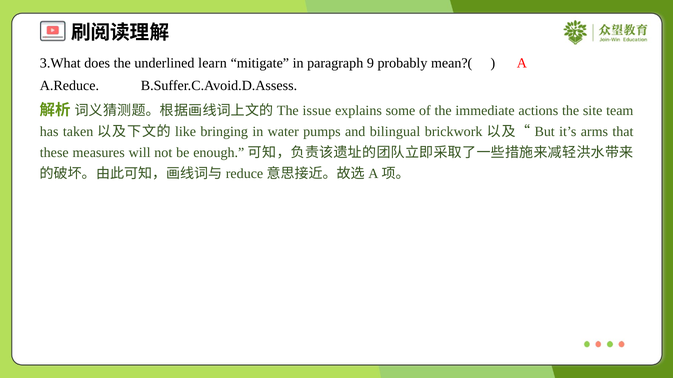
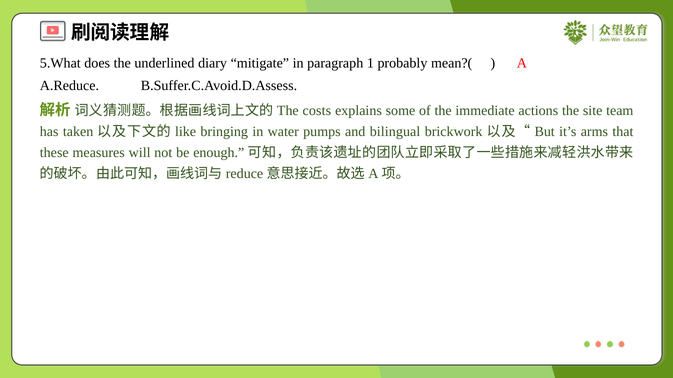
3.What: 3.What -> 5.What
learn: learn -> diary
9: 9 -> 1
issue: issue -> costs
